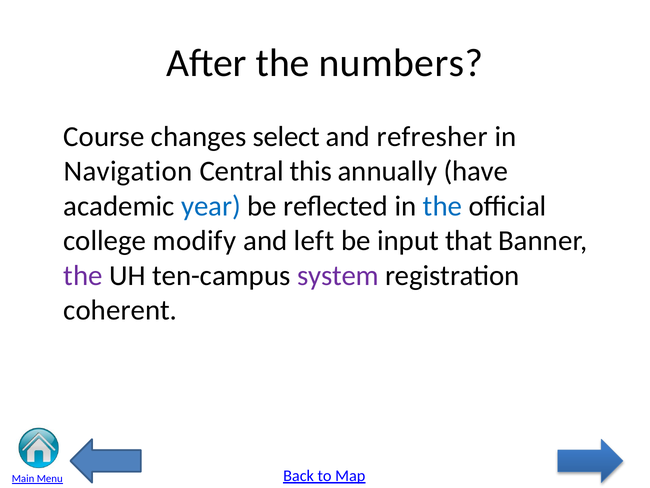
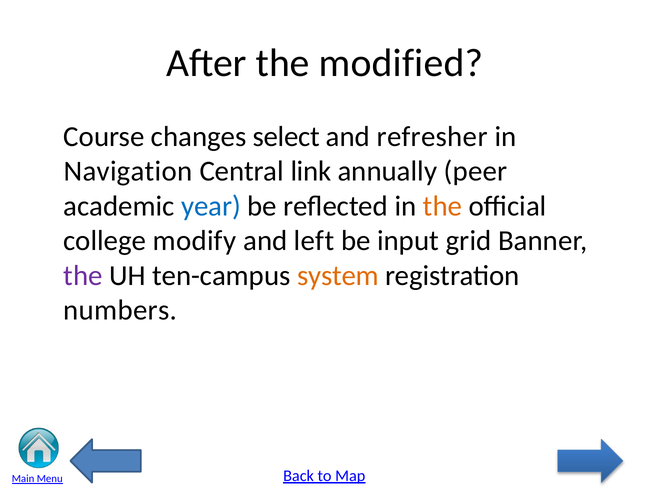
numbers: numbers -> modified
this: this -> link
have: have -> peer
the at (442, 206) colour: blue -> orange
that: that -> grid
system colour: purple -> orange
coherent: coherent -> numbers
